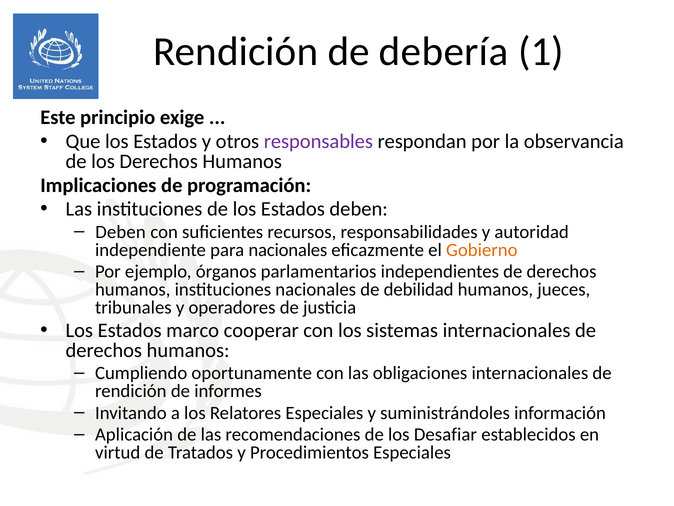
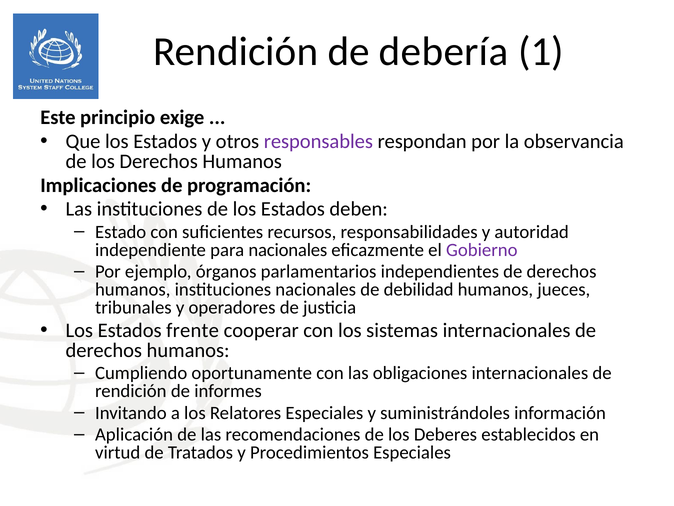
Deben at (121, 232): Deben -> Estado
Gobierno colour: orange -> purple
marco: marco -> frente
Desafiar: Desafiar -> Deberes
